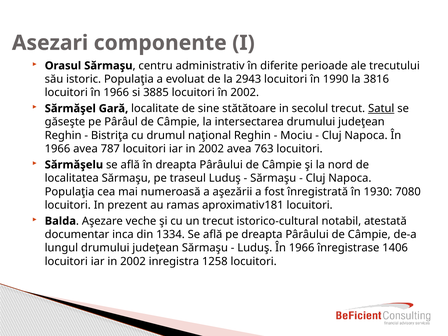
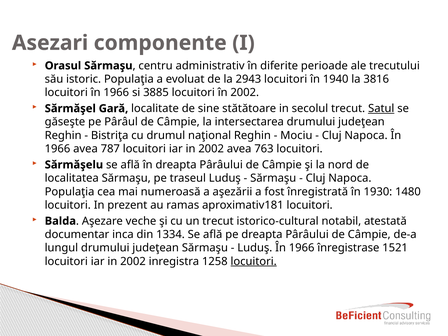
1990: 1990 -> 1940
7080: 7080 -> 1480
1406: 1406 -> 1521
locuitori at (254, 261) underline: none -> present
